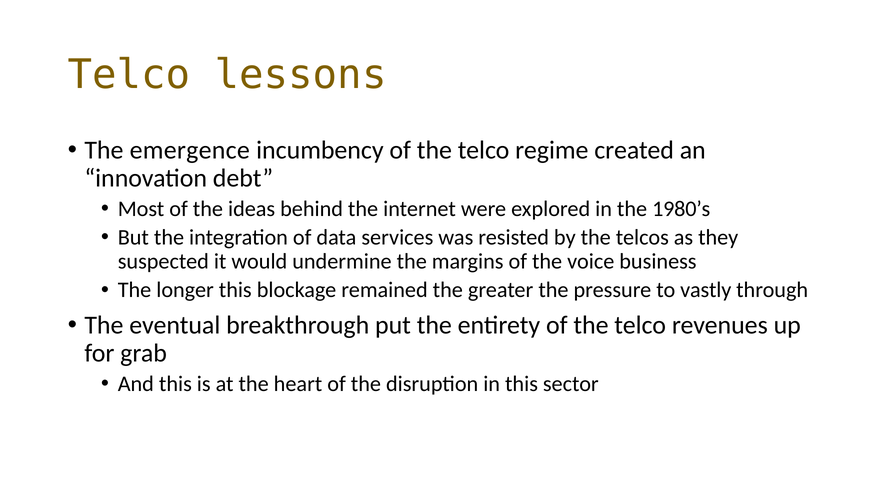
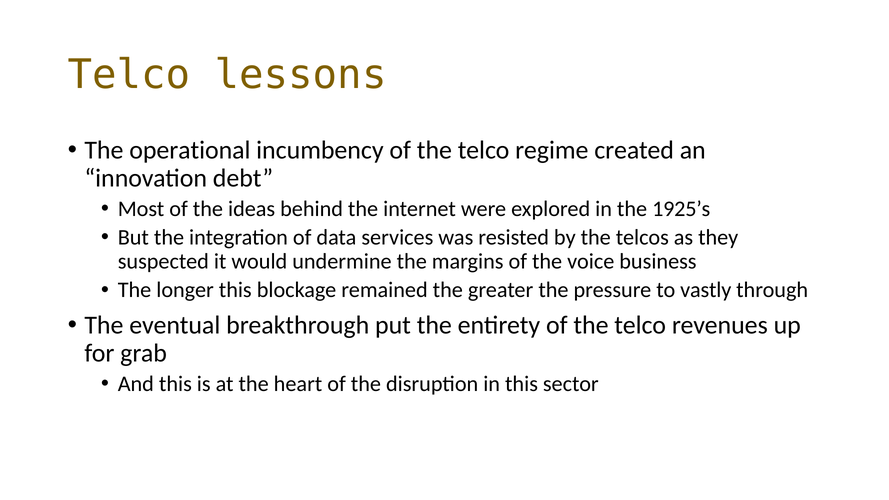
emergence: emergence -> operational
1980’s: 1980’s -> 1925’s
